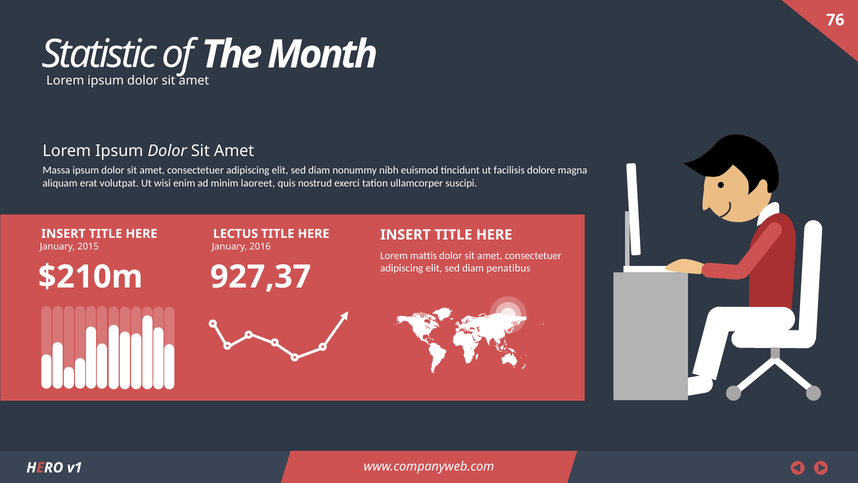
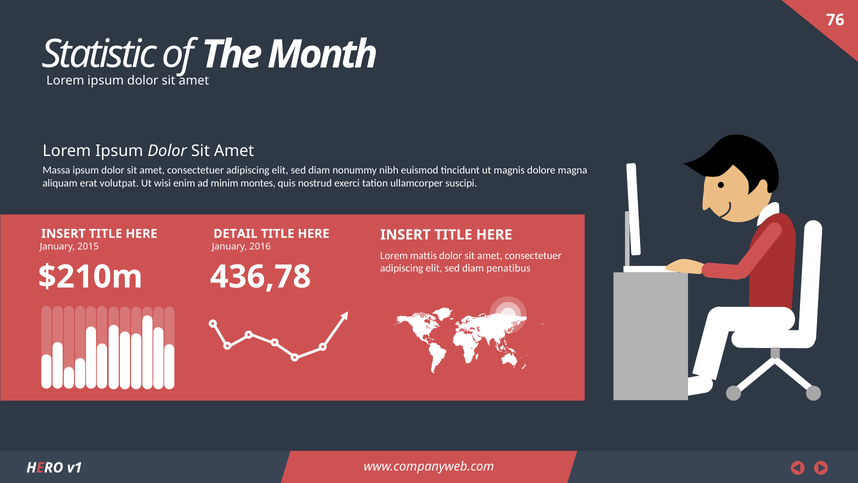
facilisis: facilisis -> magnis
laoreet: laoreet -> montes
LECTUS: LECTUS -> DETAIL
927,37: 927,37 -> 436,78
